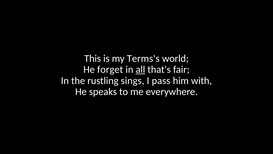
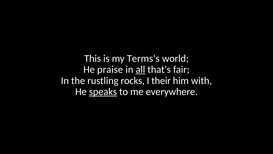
forget: forget -> praise
sings: sings -> rocks
pass: pass -> their
speaks underline: none -> present
